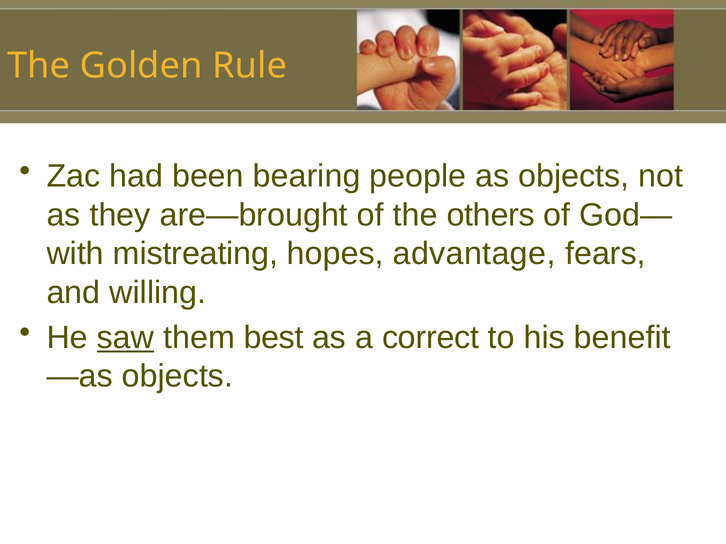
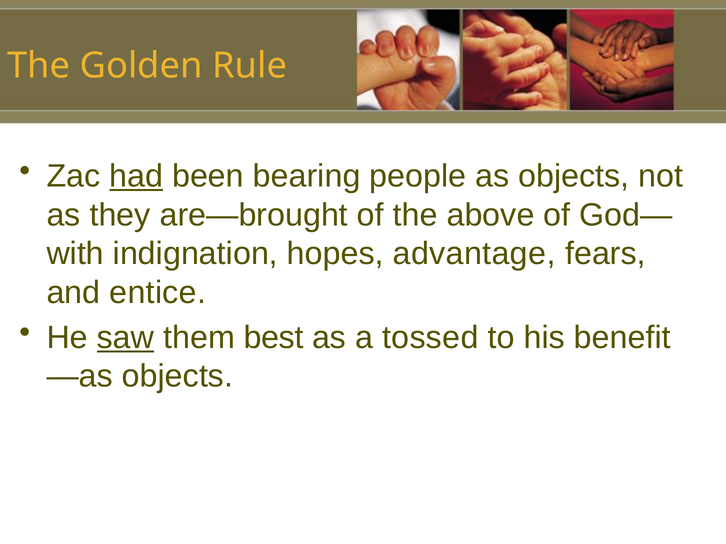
had underline: none -> present
others: others -> above
mistreating: mistreating -> indignation
willing: willing -> entice
correct: correct -> tossed
